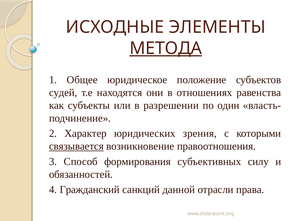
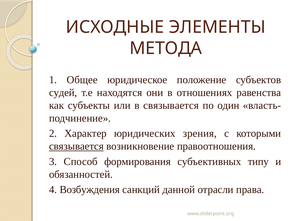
МЕТОДА underline: present -> none
в разрешении: разрешении -> связывается
силу: силу -> типу
Гражданский: Гражданский -> Возбуждения
